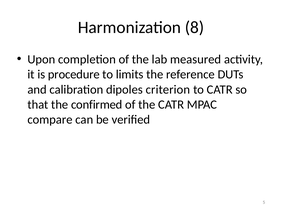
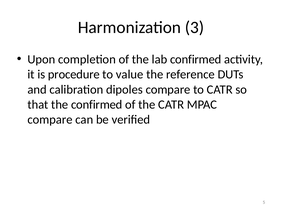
8: 8 -> 3
lab measured: measured -> confirmed
limits: limits -> value
dipoles criterion: criterion -> compare
